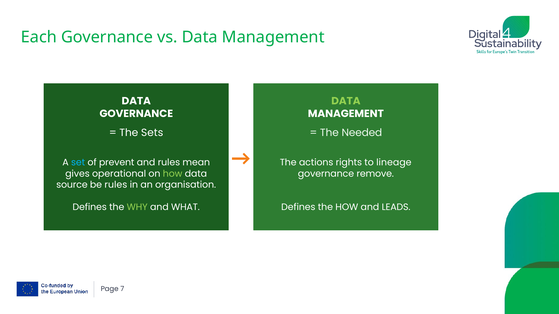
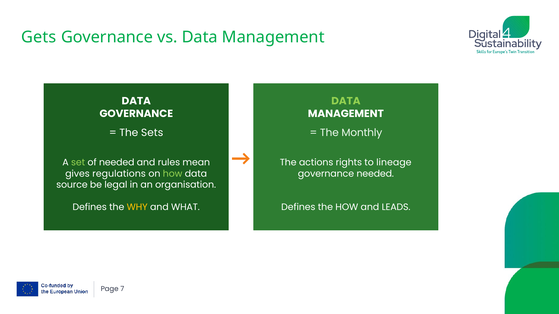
Each: Each -> Gets
Needed: Needed -> Monthly
set colour: light blue -> light green
of prevent: prevent -> needed
operational: operational -> regulations
governance remove: remove -> needed
be rules: rules -> legal
WHY colour: light green -> yellow
